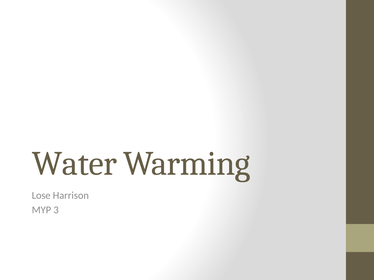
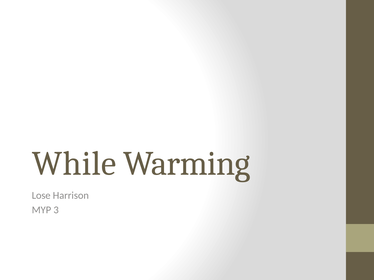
Water: Water -> While
